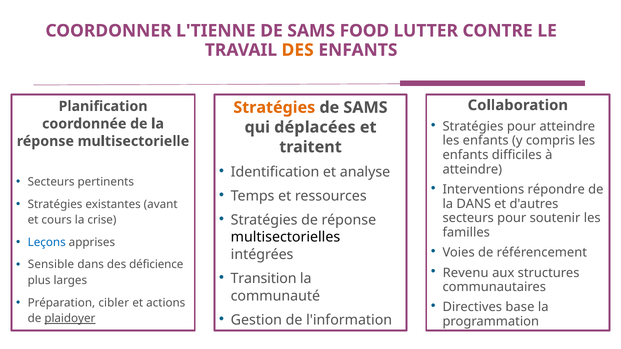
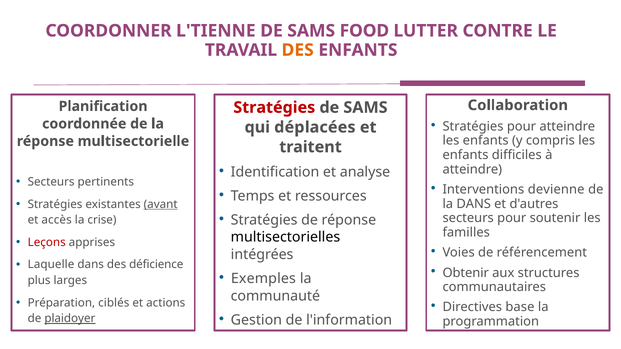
Stratégies at (274, 108) colour: orange -> red
répondre: répondre -> devienne
avant underline: none -> present
cours: cours -> accès
Leçons colour: blue -> red
Sensible: Sensible -> Laquelle
Revenu: Revenu -> Obtenir
Transition: Transition -> Exemples
cibler: cibler -> ciblés
